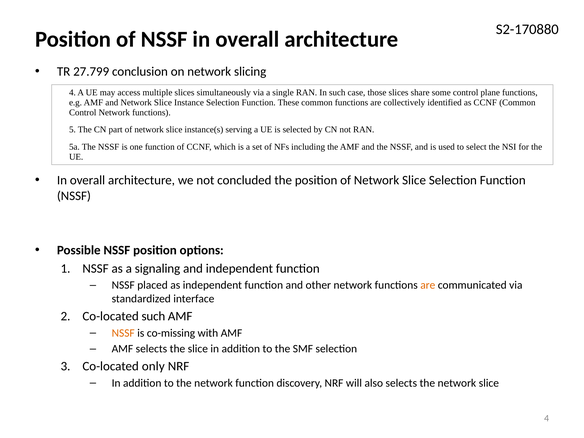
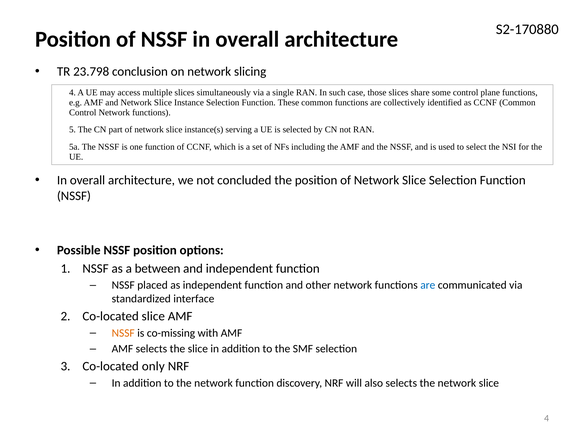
27.799: 27.799 -> 23.798
signaling: signaling -> between
are at (428, 285) colour: orange -> blue
Co-located such: such -> slice
